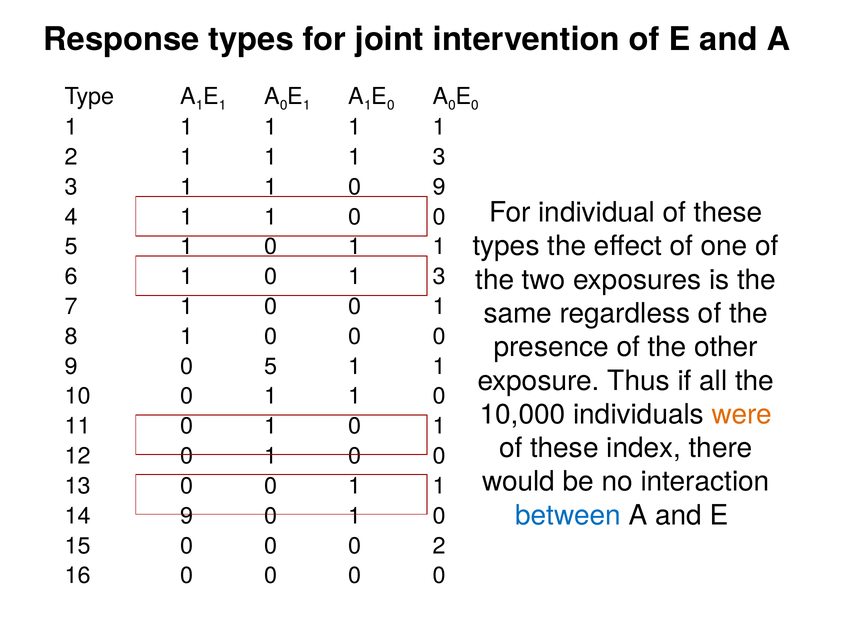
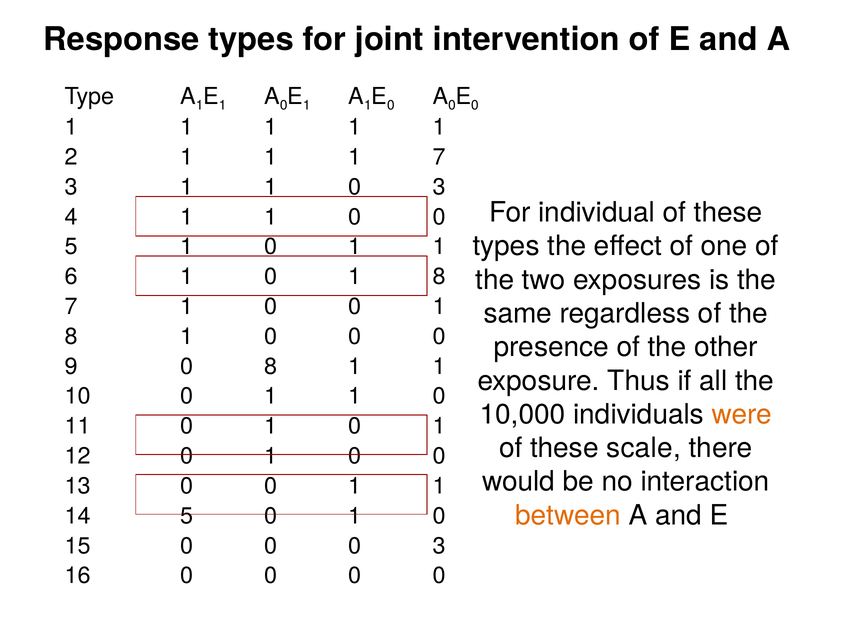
1 1 3: 3 -> 7
1 0 9: 9 -> 3
1 0 1 3: 3 -> 8
9 0 5: 5 -> 8
index: index -> scale
between colour: blue -> orange
14 9: 9 -> 5
0 0 2: 2 -> 3
